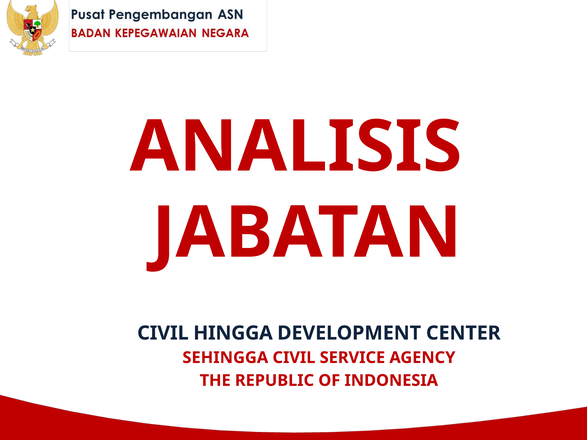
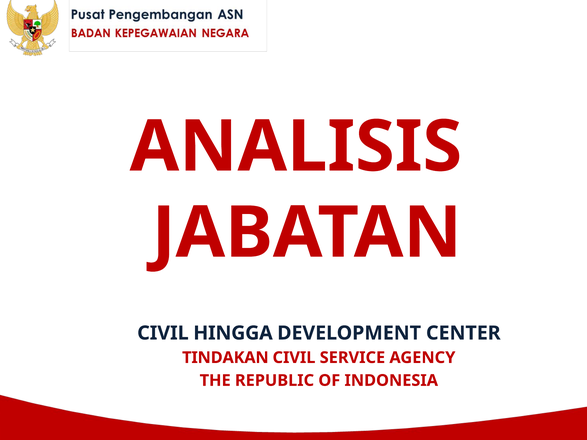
SEHINGGA: SEHINGGA -> TINDAKAN
